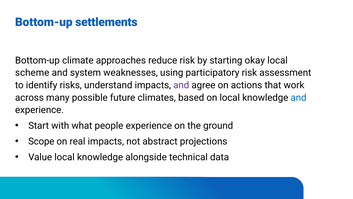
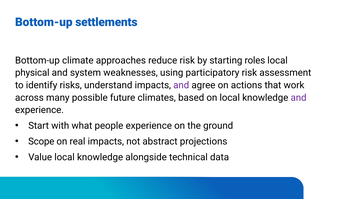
okay: okay -> roles
scheme: scheme -> physical
and at (299, 97) colour: blue -> purple
